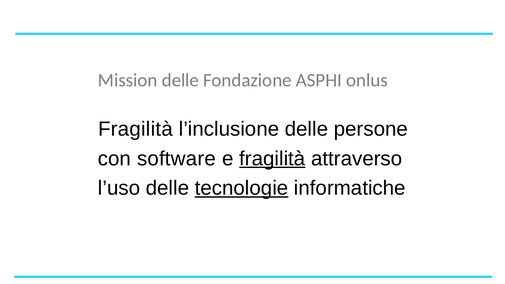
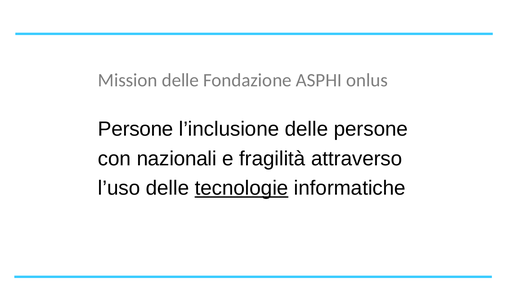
Fragilità at (135, 129): Fragilità -> Persone
software: software -> nazionali
fragilità at (272, 159) underline: present -> none
